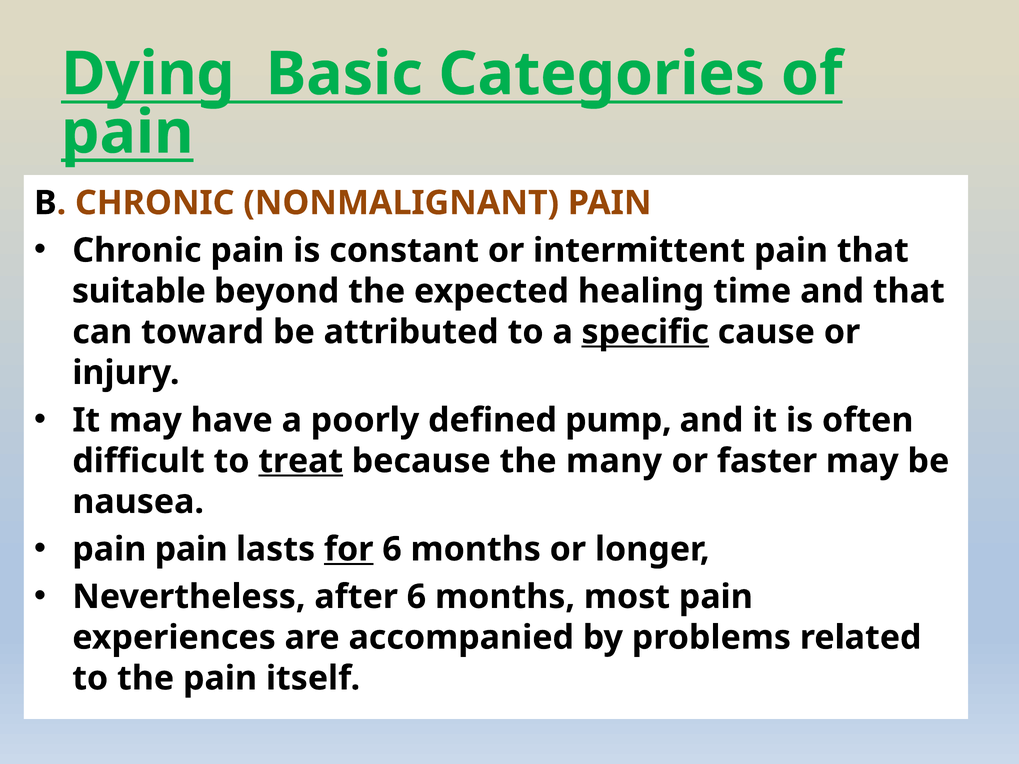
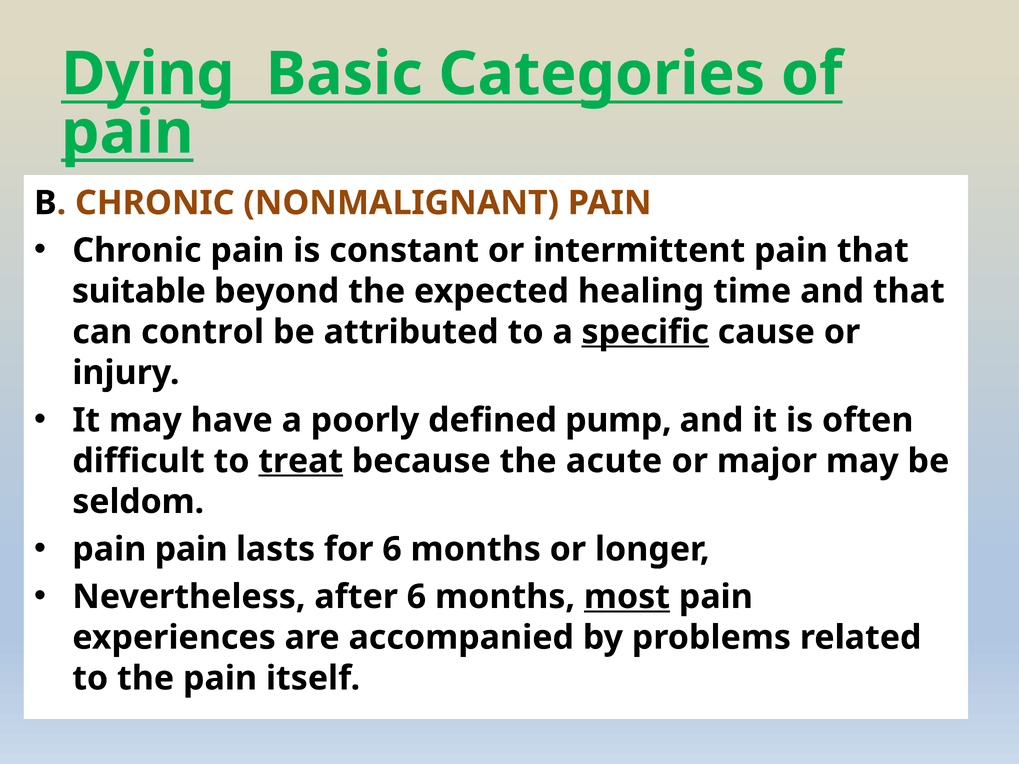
toward: toward -> control
many: many -> acute
faster: faster -> major
nausea: nausea -> seldom
for underline: present -> none
most underline: none -> present
